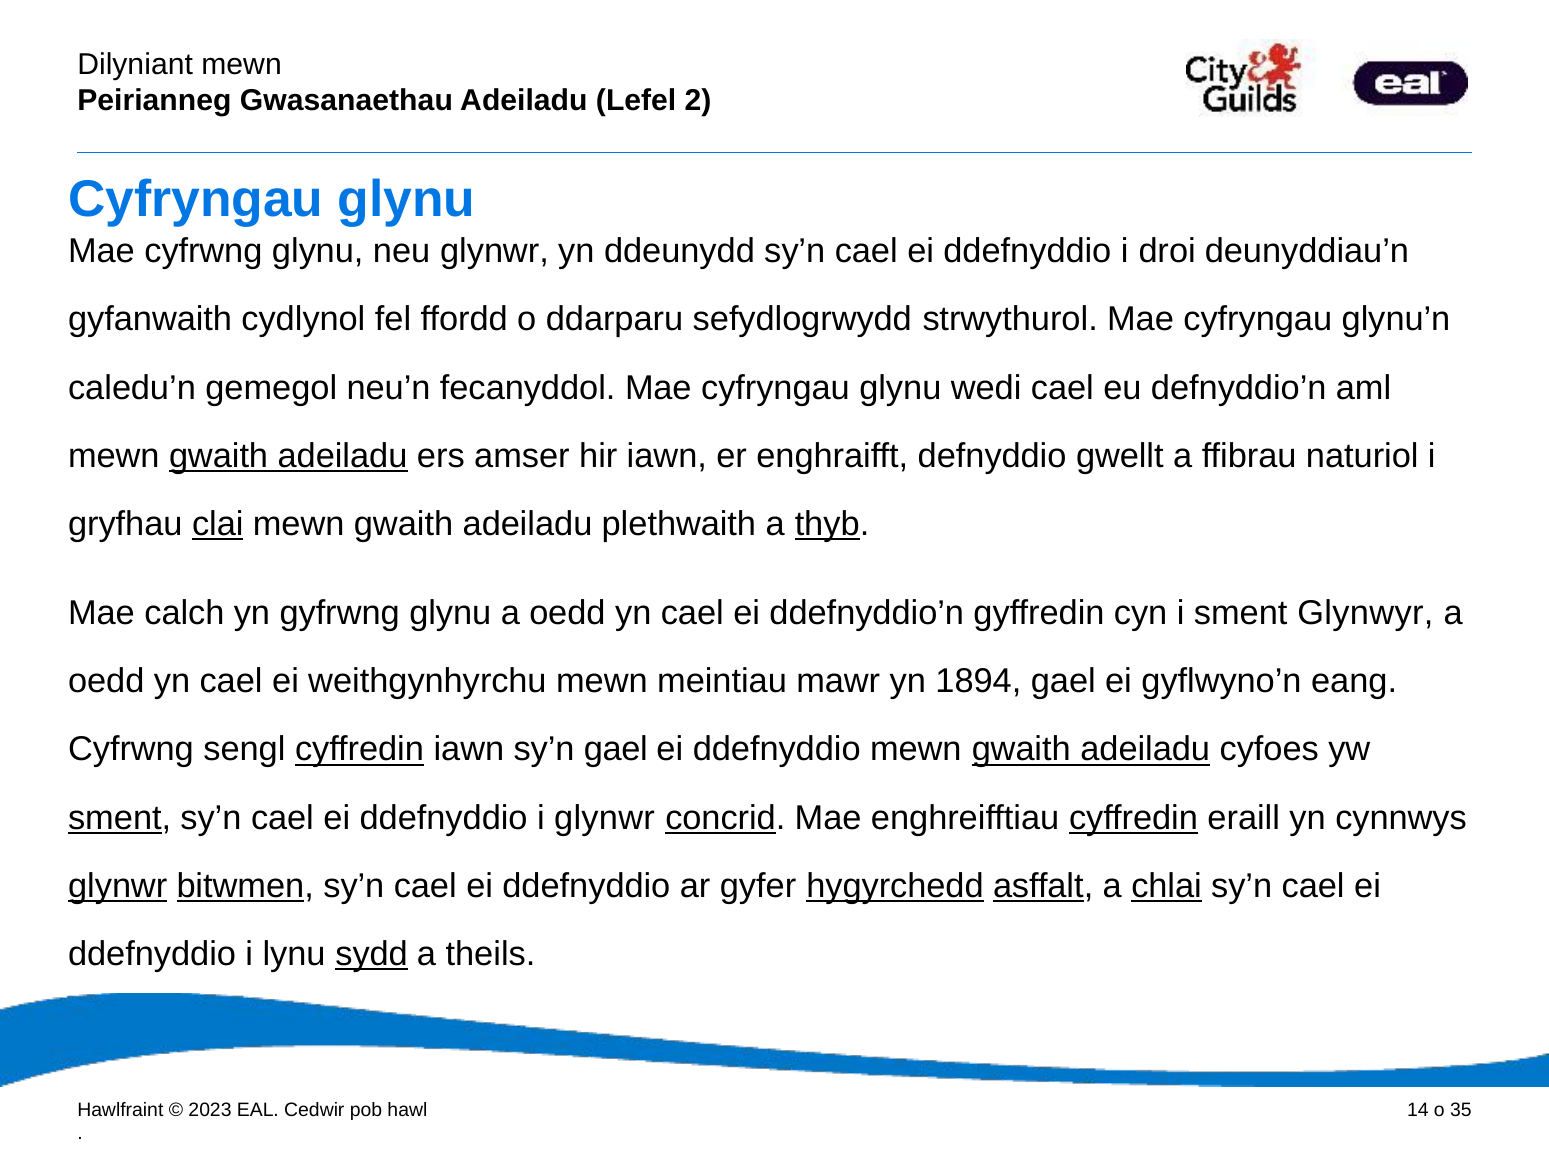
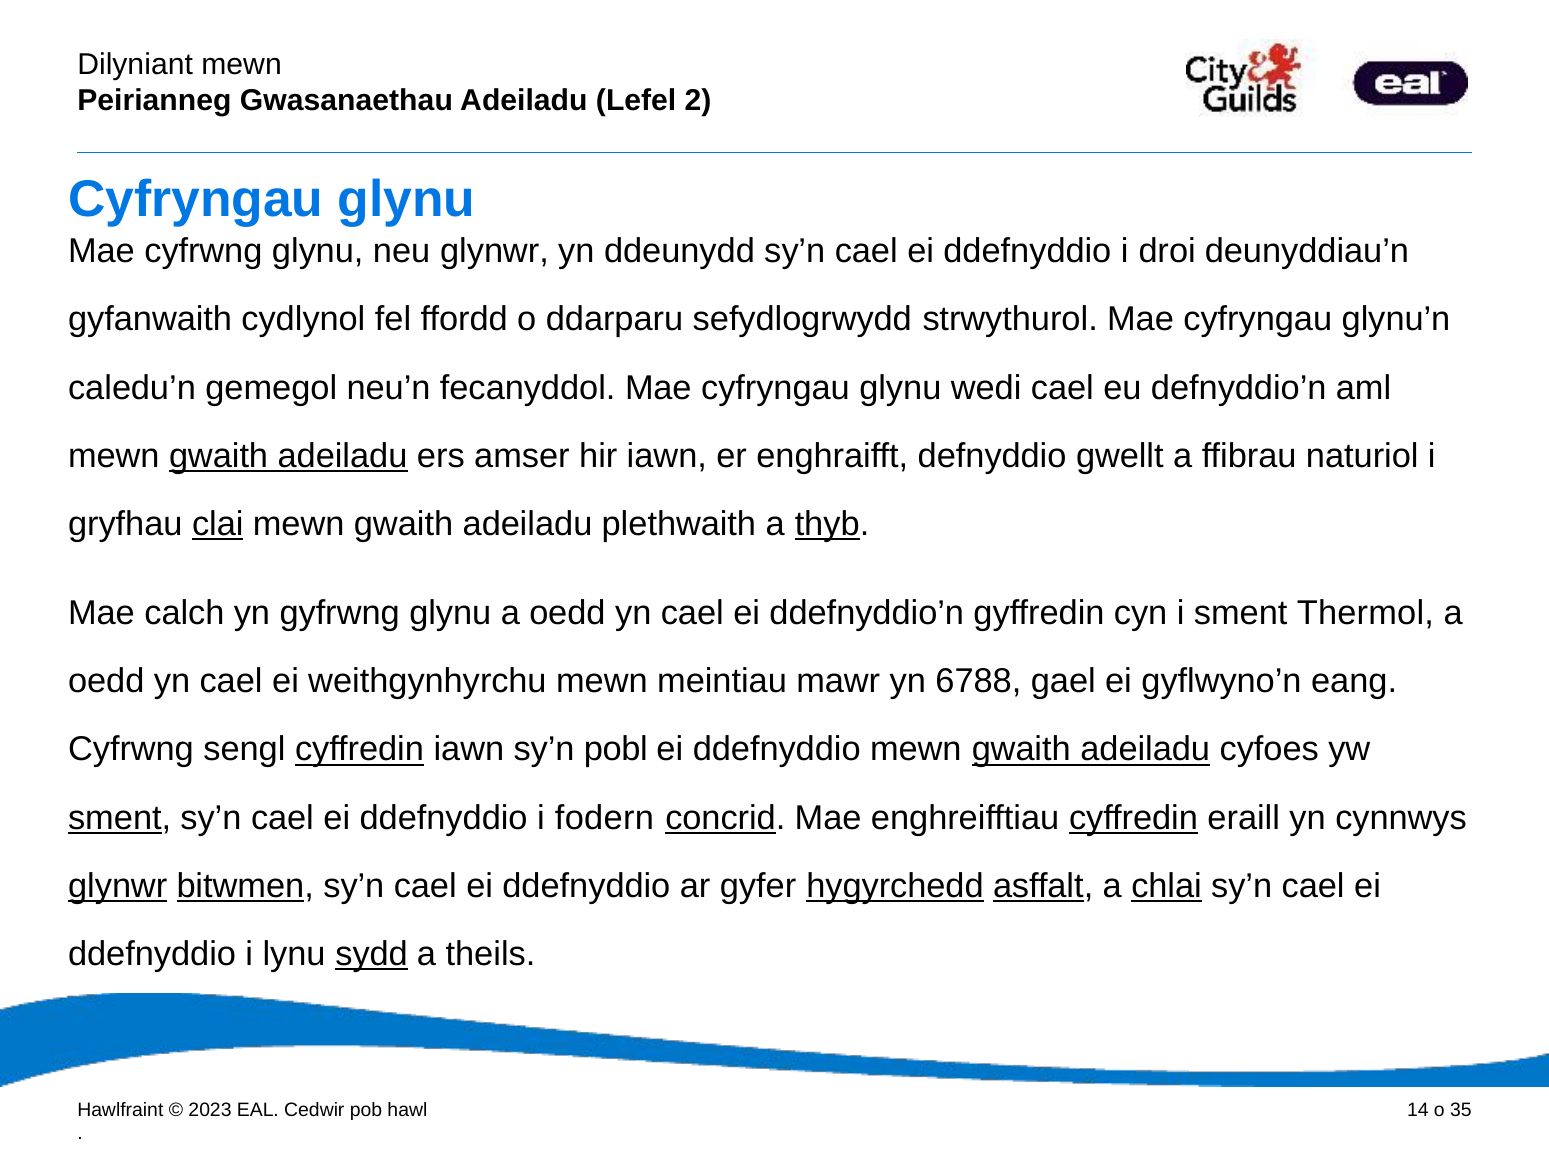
Glynwyr: Glynwyr -> Thermol
1894: 1894 -> 6788
sy’n gael: gael -> pobl
i glynwr: glynwr -> fodern
